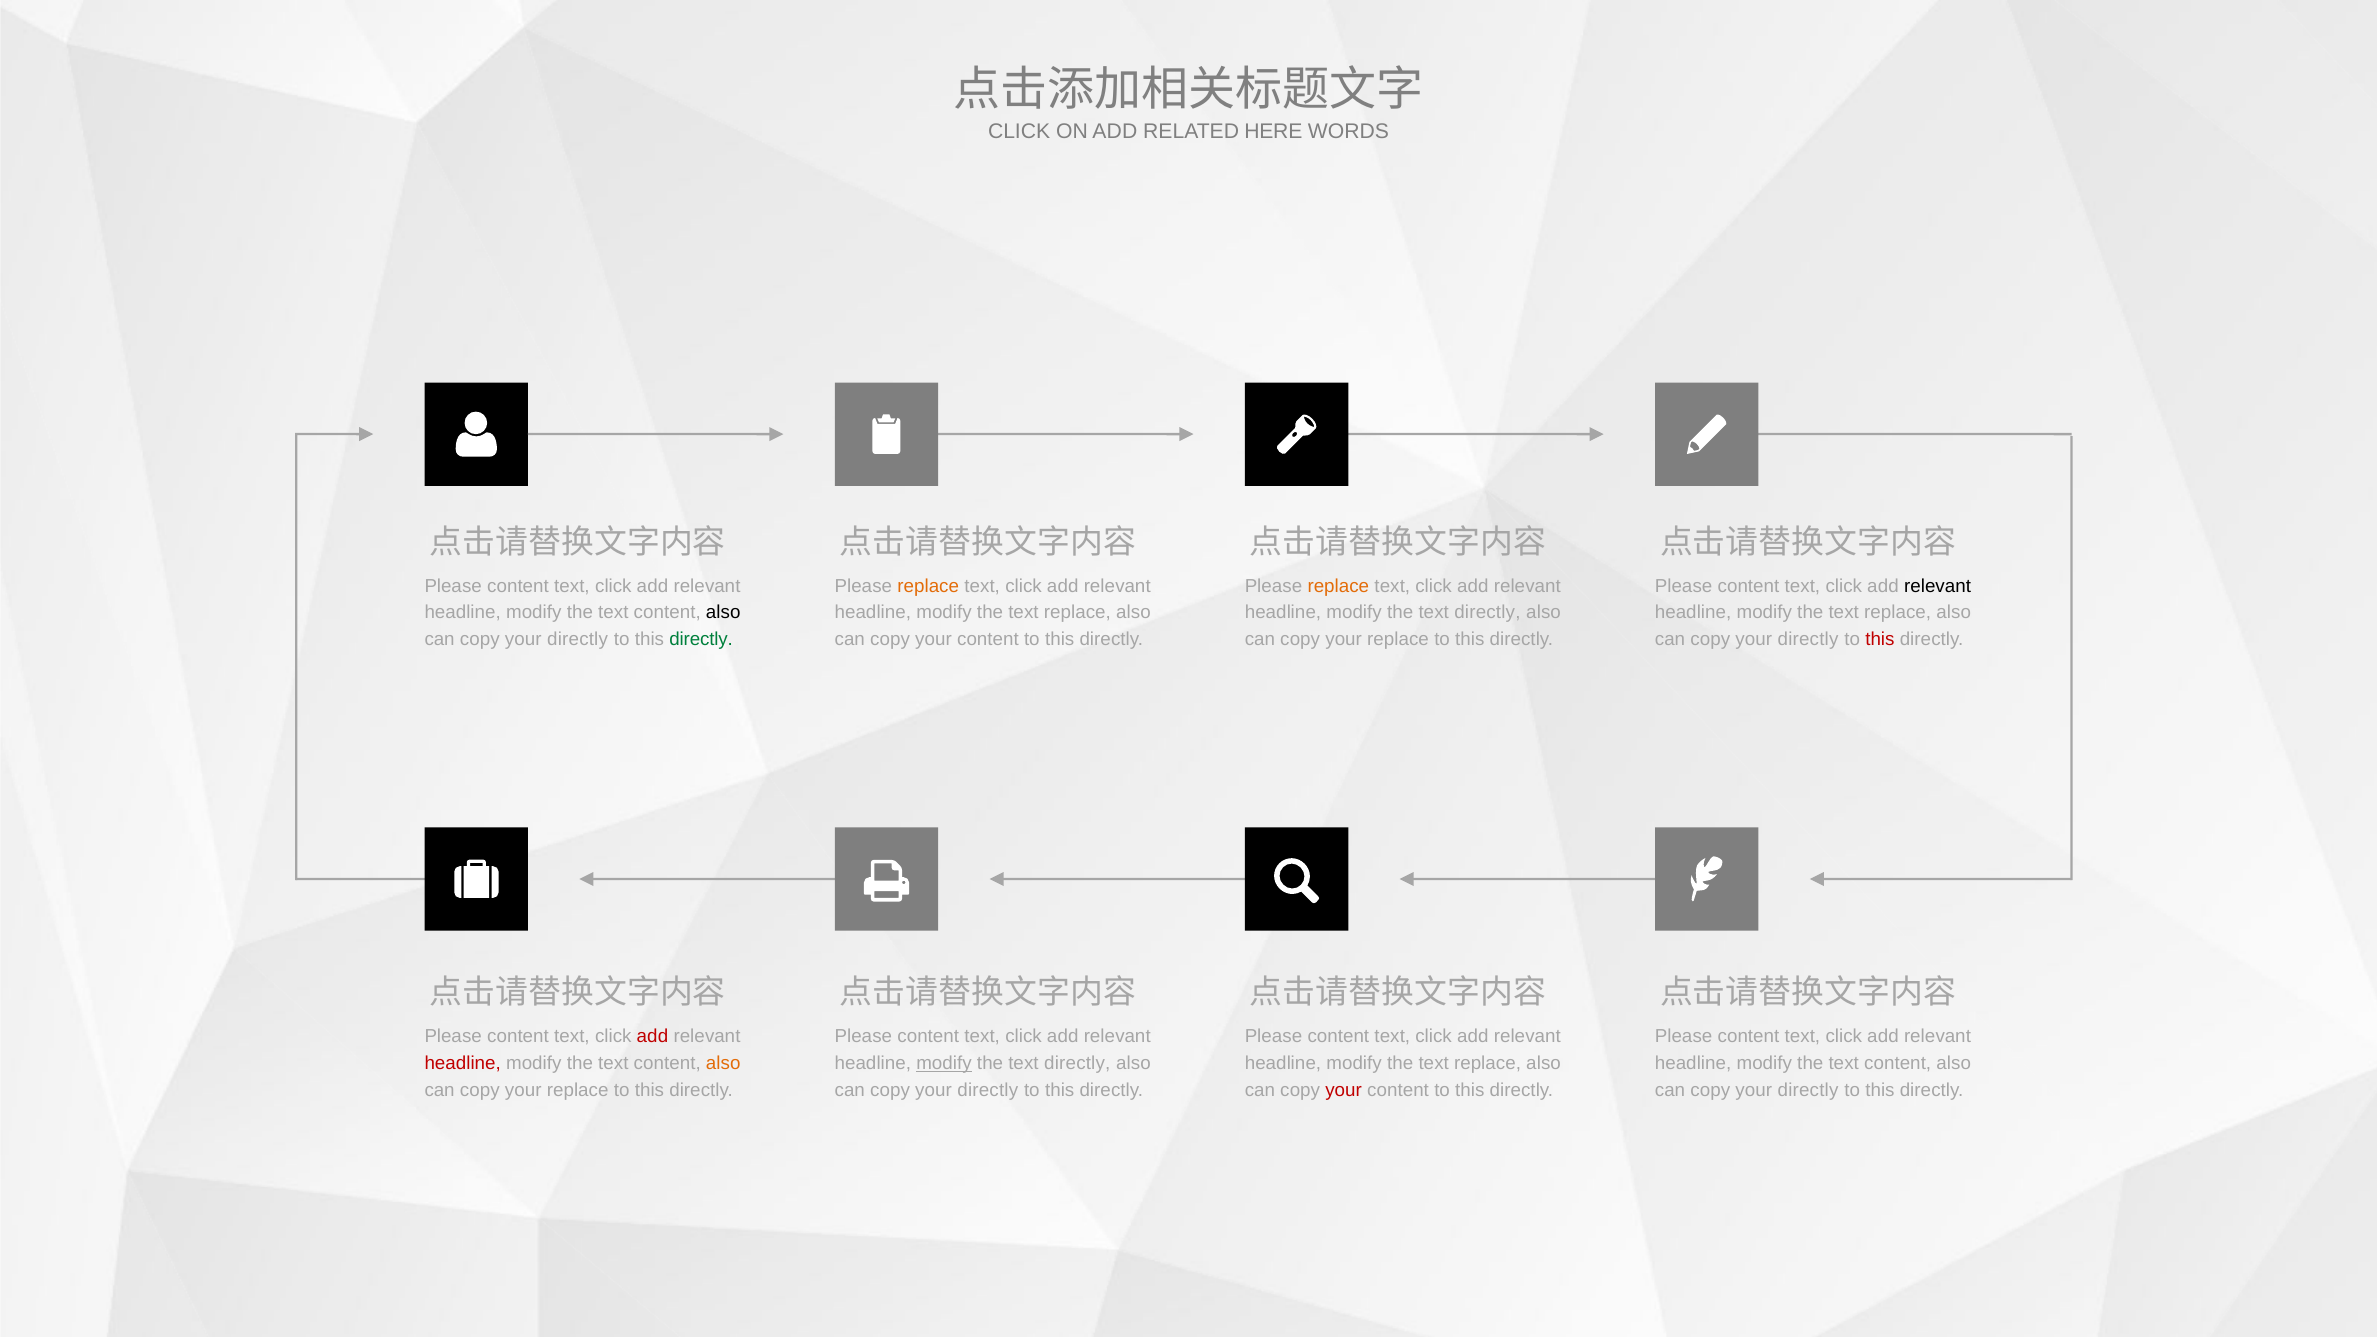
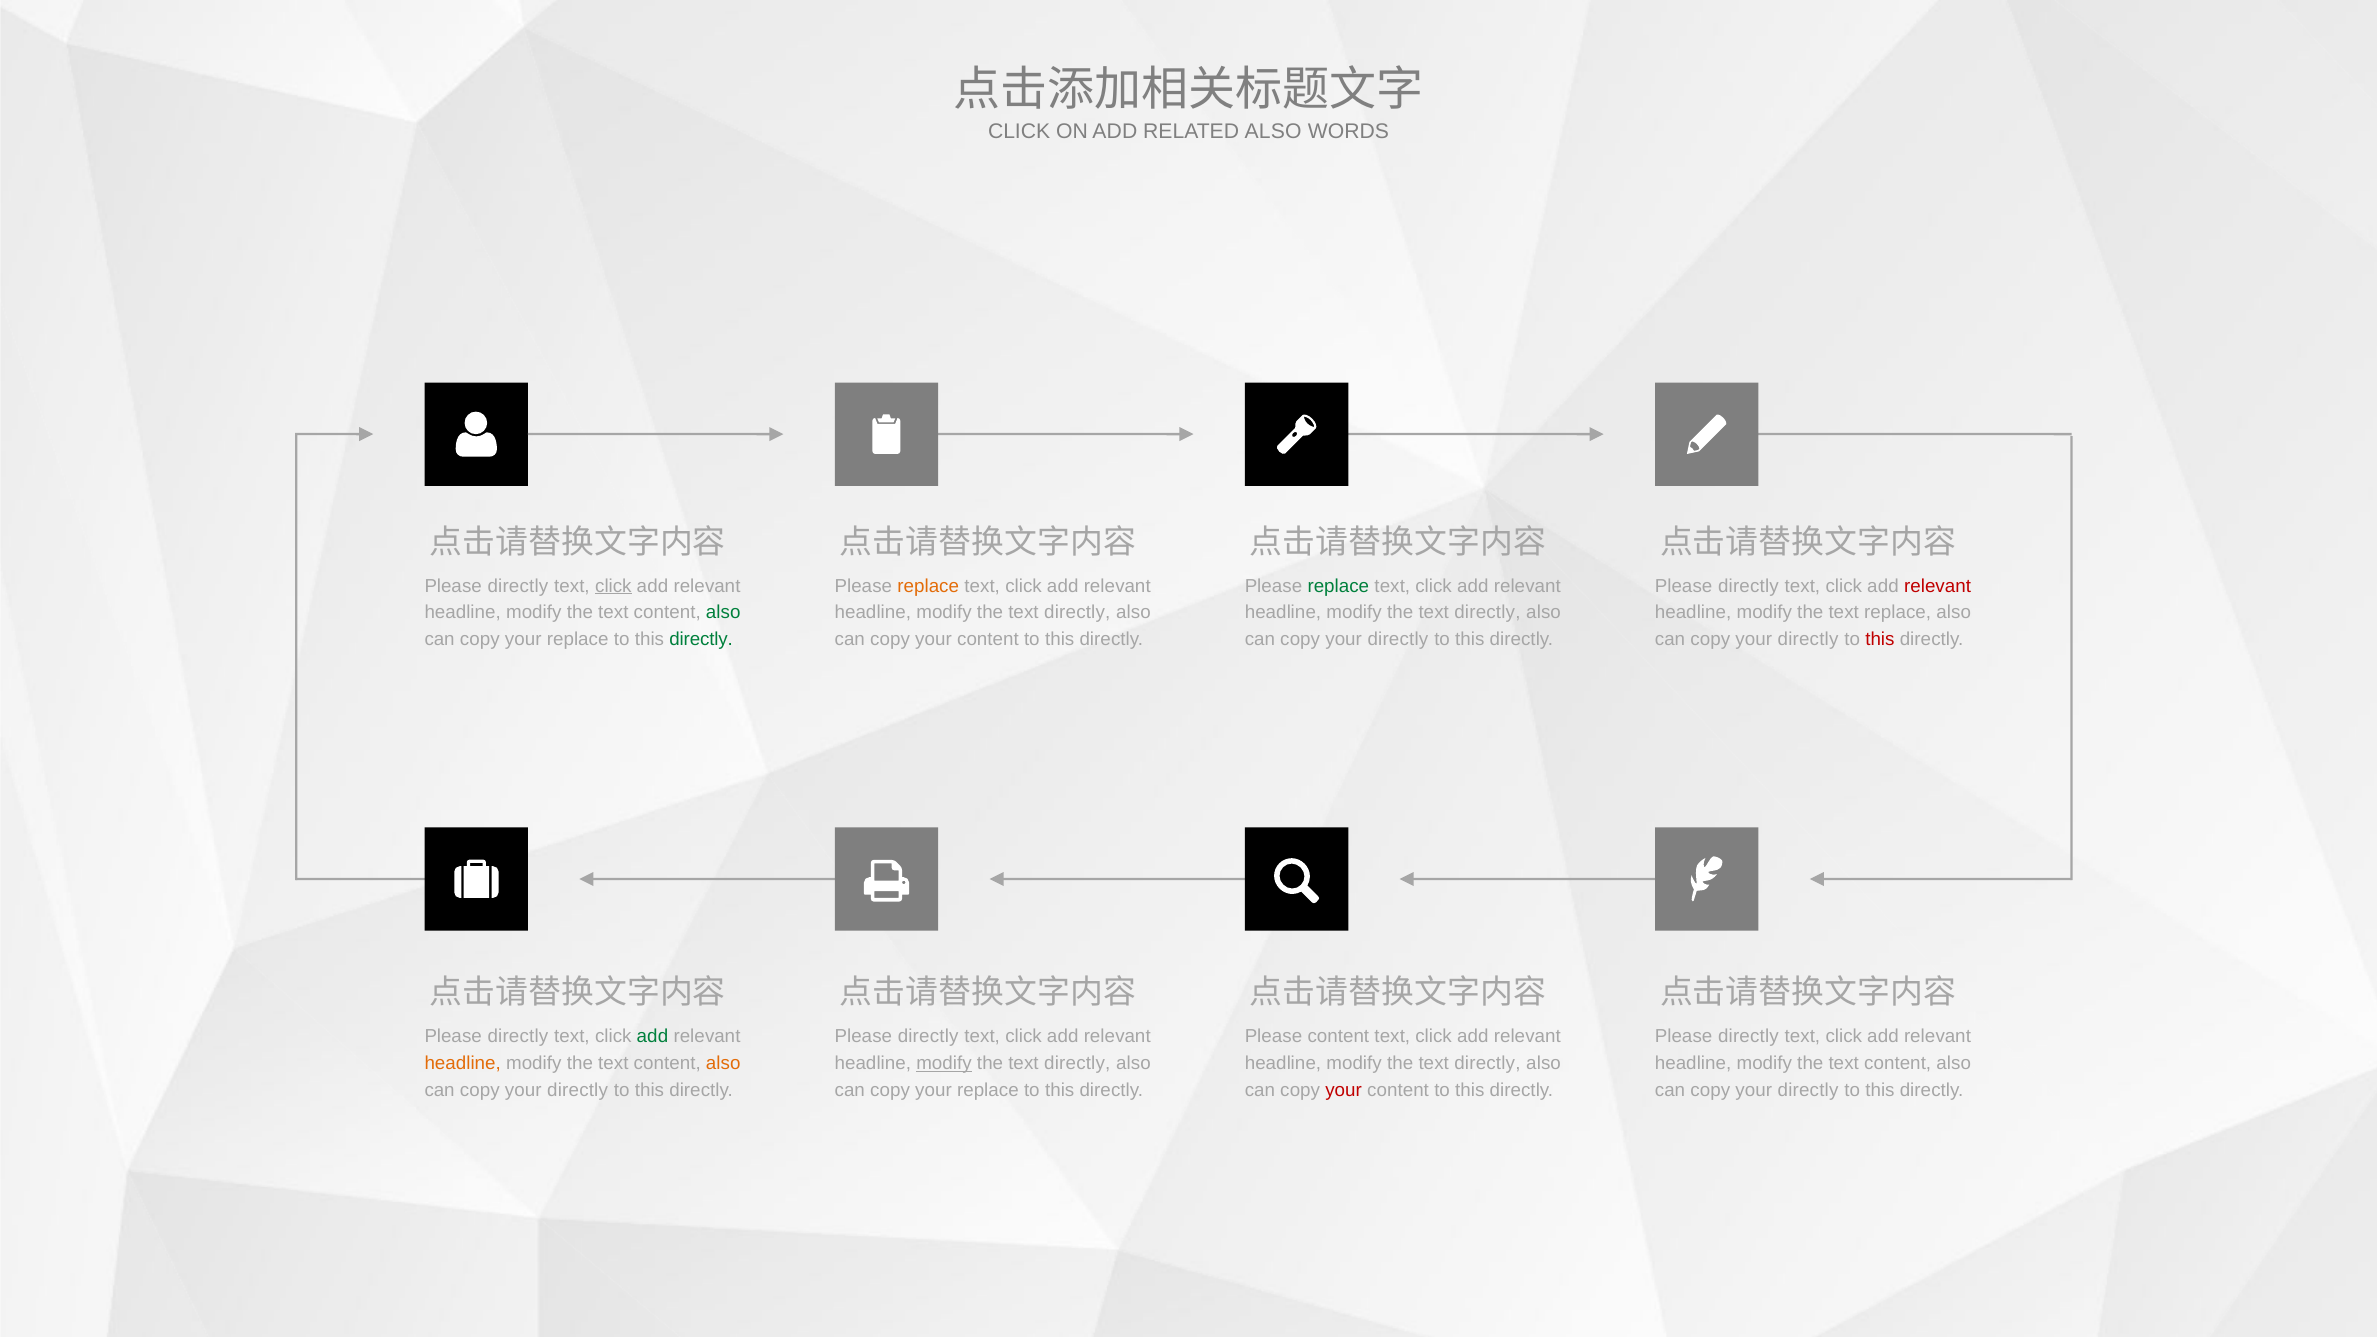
RELATED HERE: HERE -> ALSO
content at (518, 586): content -> directly
click at (613, 586) underline: none -> present
replace at (1338, 586) colour: orange -> green
content at (1748, 586): content -> directly
relevant at (1938, 586) colour: black -> red
also at (723, 613) colour: black -> green
replace at (1077, 613): replace -> directly
directly at (578, 640): directly -> replace
replace at (1398, 640): replace -> directly
content at (518, 1036): content -> directly
add at (652, 1036) colour: red -> green
content at (928, 1036): content -> directly
content at (1748, 1036): content -> directly
headline at (463, 1063) colour: red -> orange
replace at (1488, 1063): replace -> directly
replace at (578, 1090): replace -> directly
directly at (988, 1090): directly -> replace
